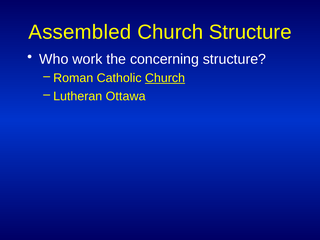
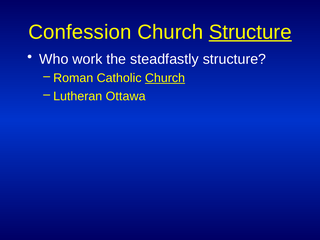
Assembled: Assembled -> Confession
Structure at (250, 32) underline: none -> present
concerning: concerning -> steadfastly
